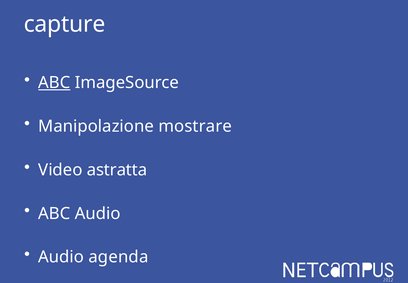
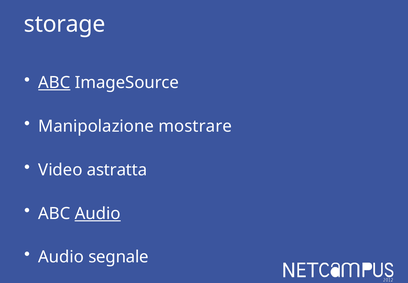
capture: capture -> storage
Audio at (98, 213) underline: none -> present
agenda: agenda -> segnale
